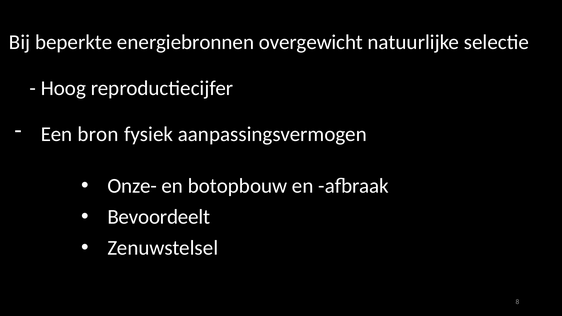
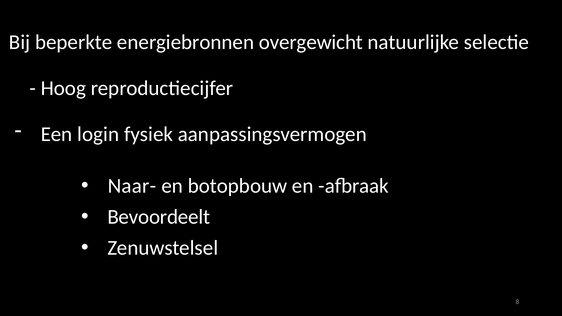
bron: bron -> login
Onze-: Onze- -> Naar-
